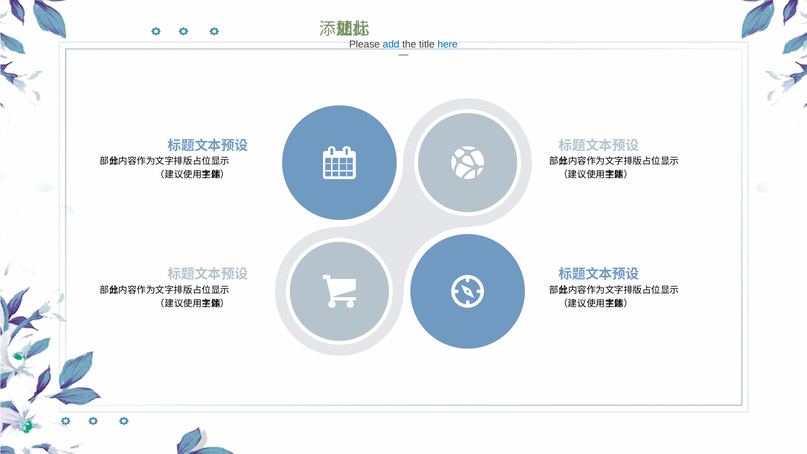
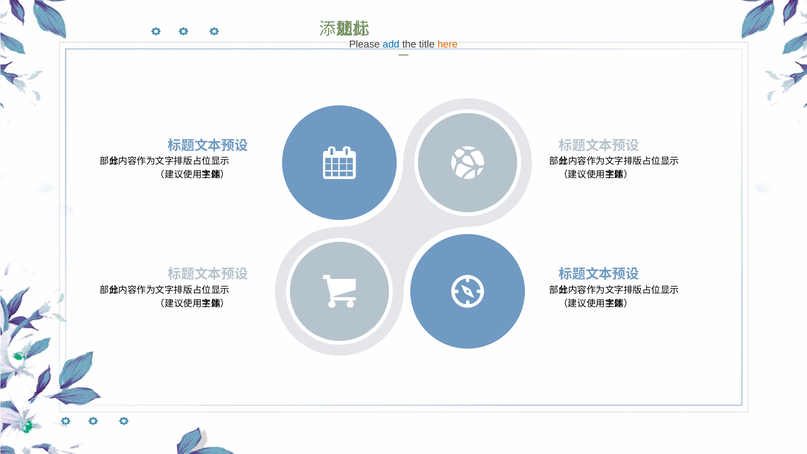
here colour: blue -> orange
